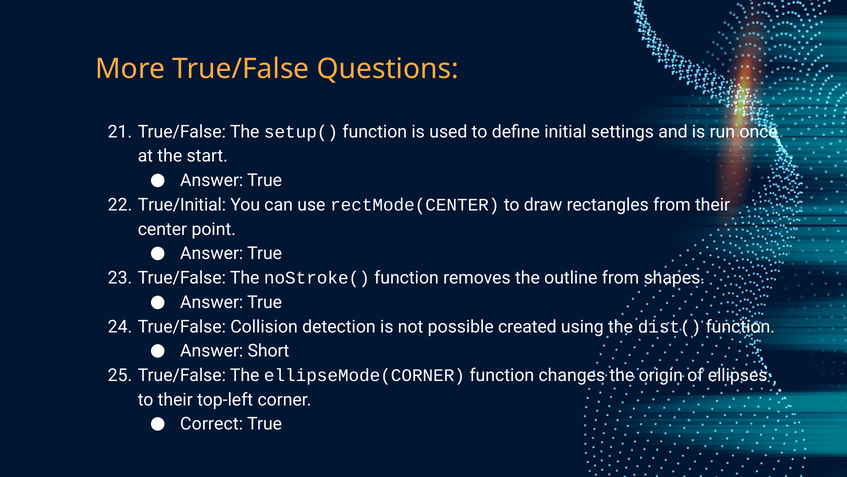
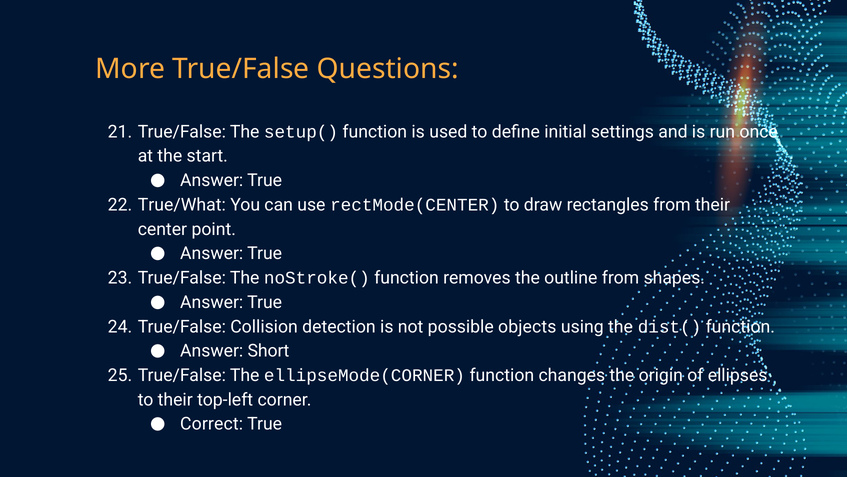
True/Initial: True/Initial -> True/What
created: created -> objects
